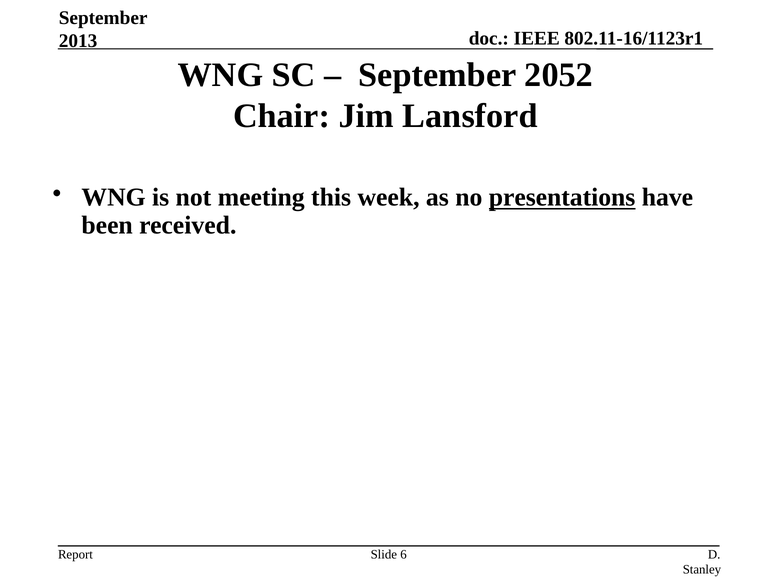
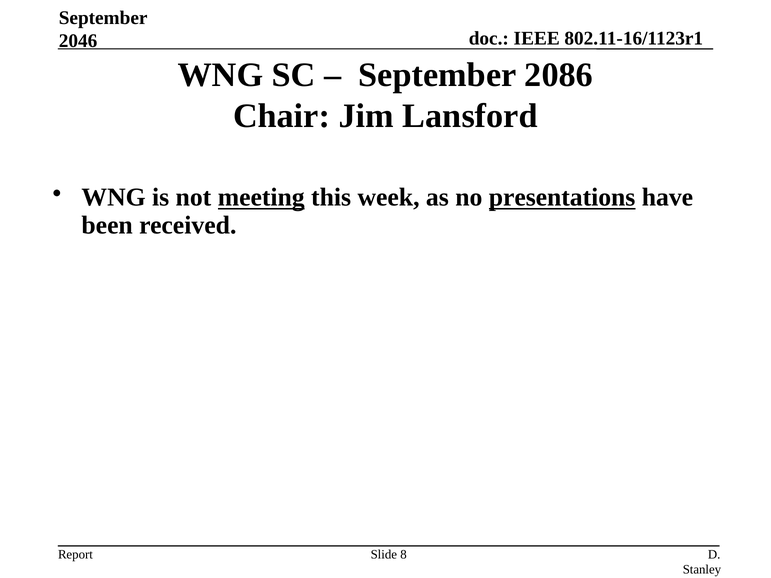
2013: 2013 -> 2046
2052: 2052 -> 2086
meeting underline: none -> present
6: 6 -> 8
